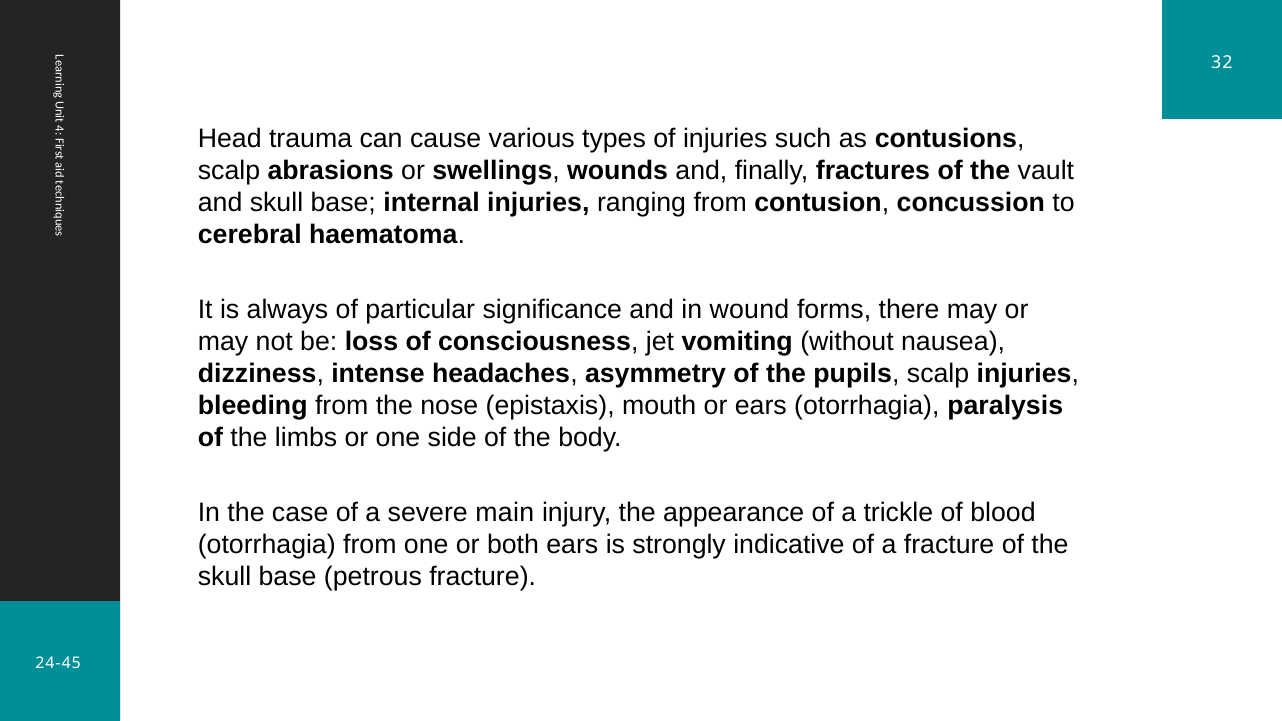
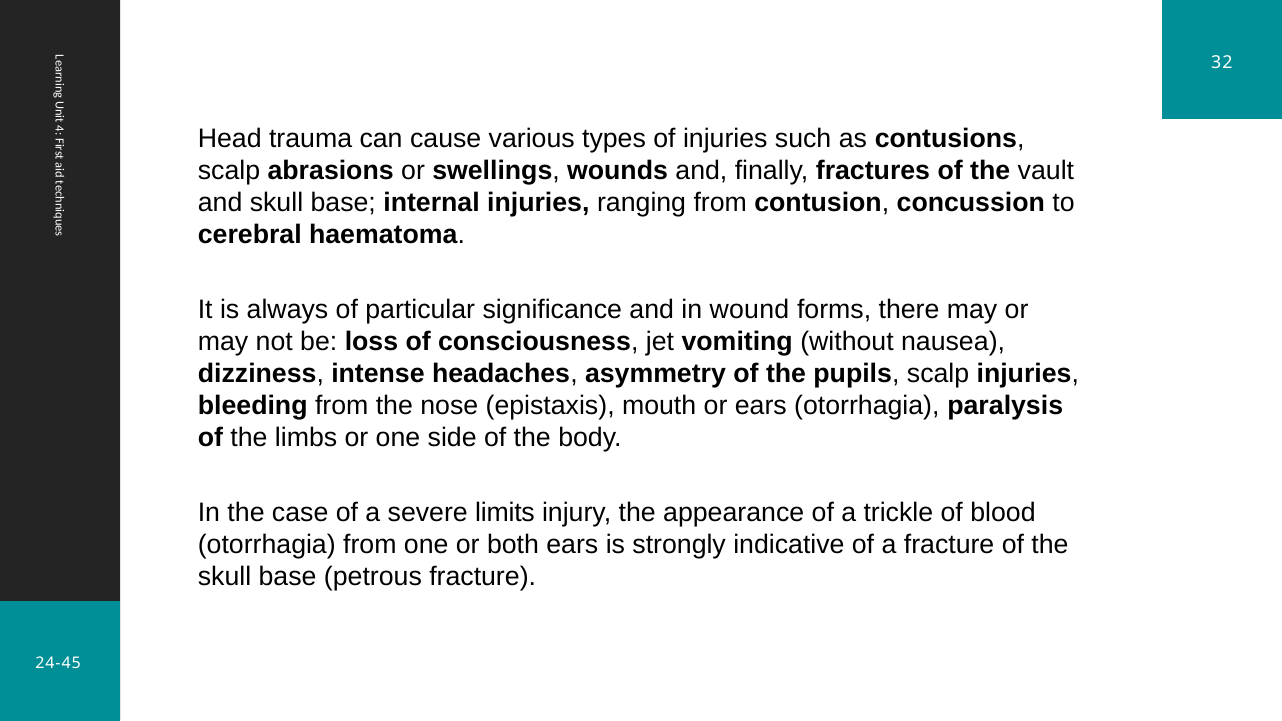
main: main -> limits
